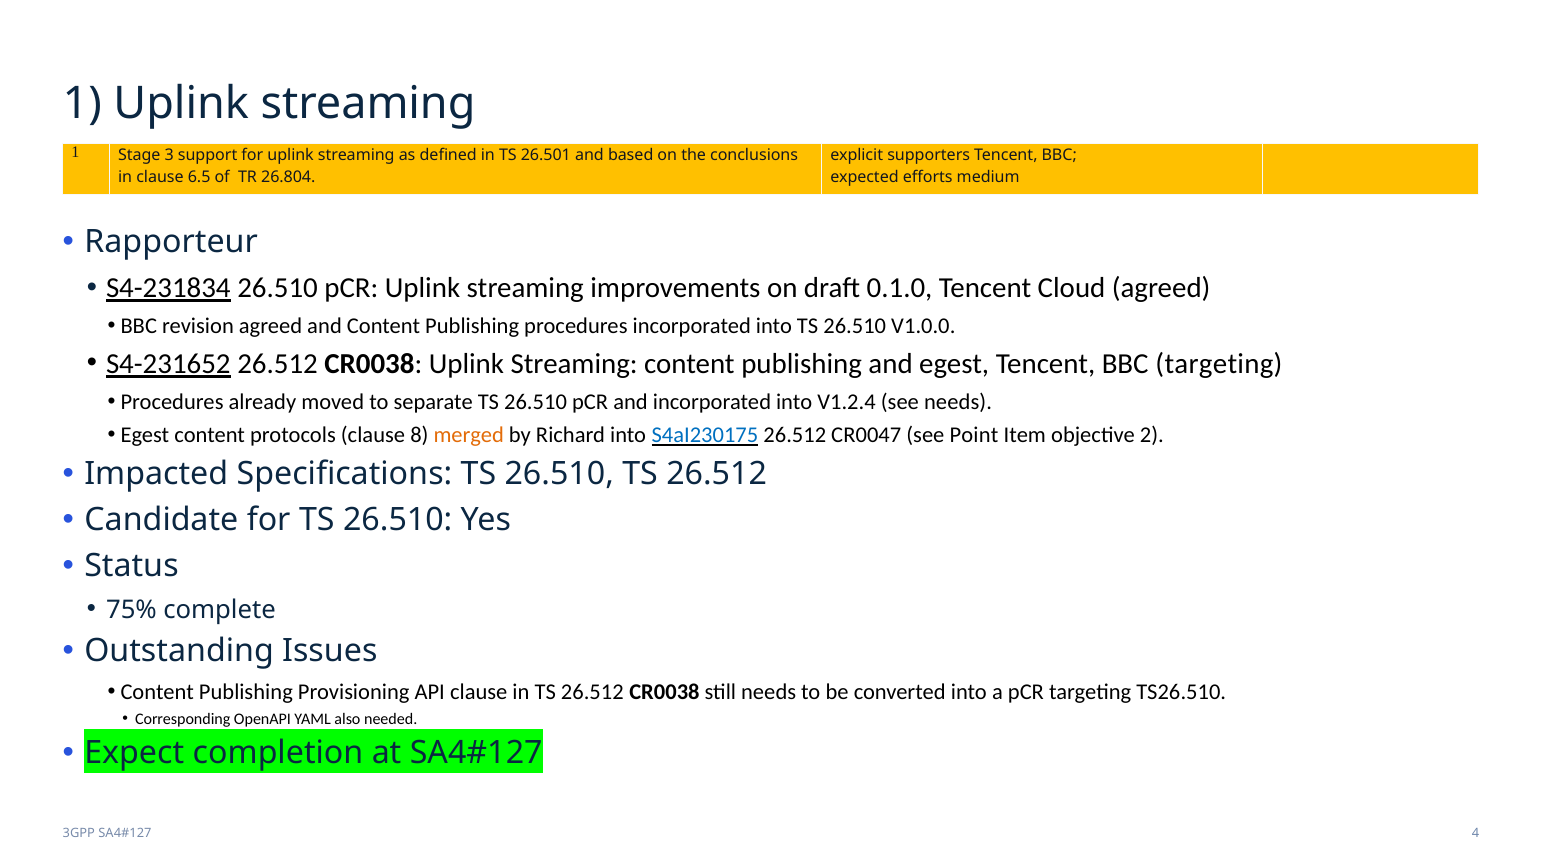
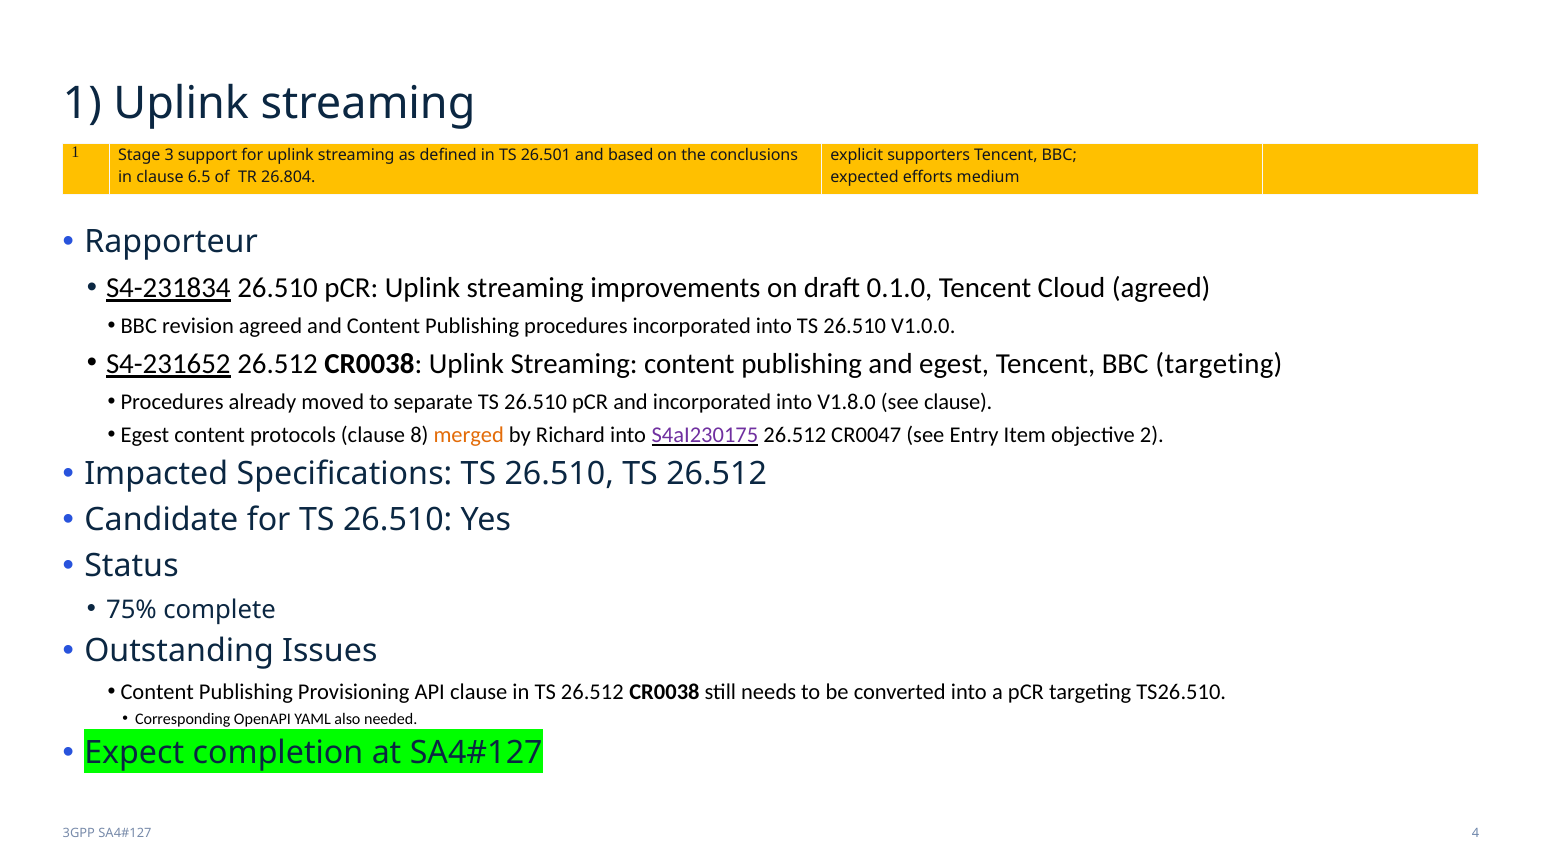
V1.2.4: V1.2.4 -> V1.8.0
see needs: needs -> clause
S4aI230175 colour: blue -> purple
Point: Point -> Entry
